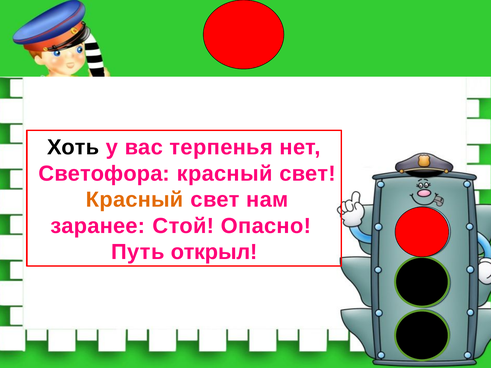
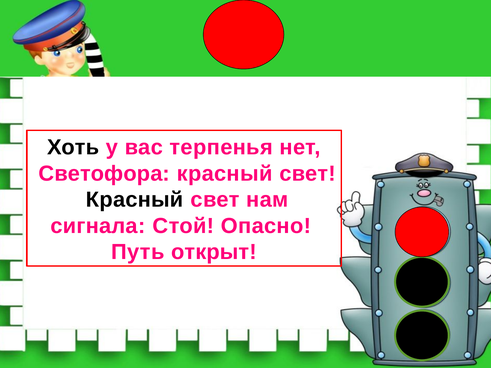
Красный at (135, 200) colour: orange -> black
заранее: заранее -> сигнала
открыл: открыл -> открыт
